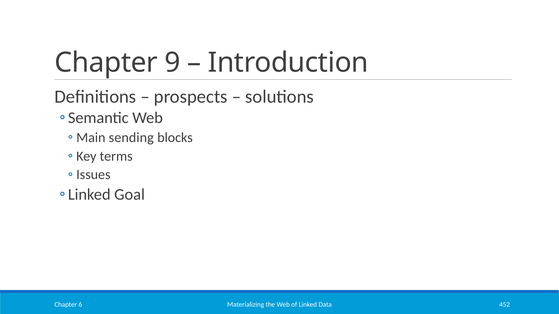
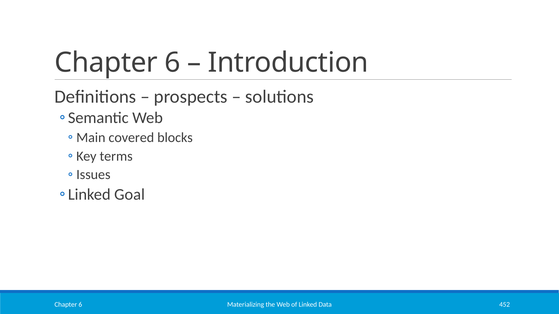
9 at (173, 63): 9 -> 6
sending: sending -> covered
